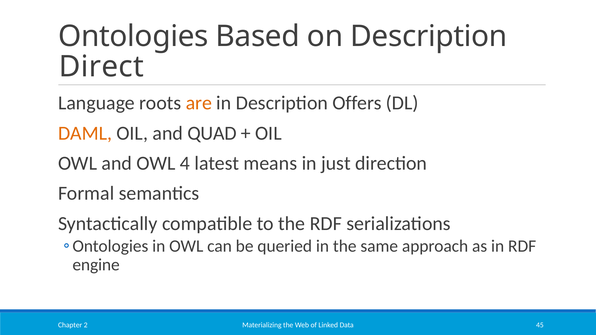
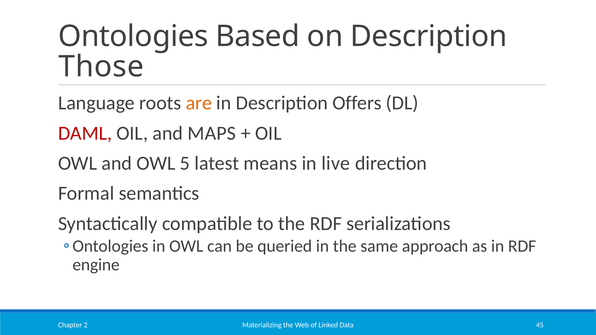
Direct: Direct -> Those
DAML colour: orange -> red
QUAD: QUAD -> MAPS
4: 4 -> 5
just: just -> live
